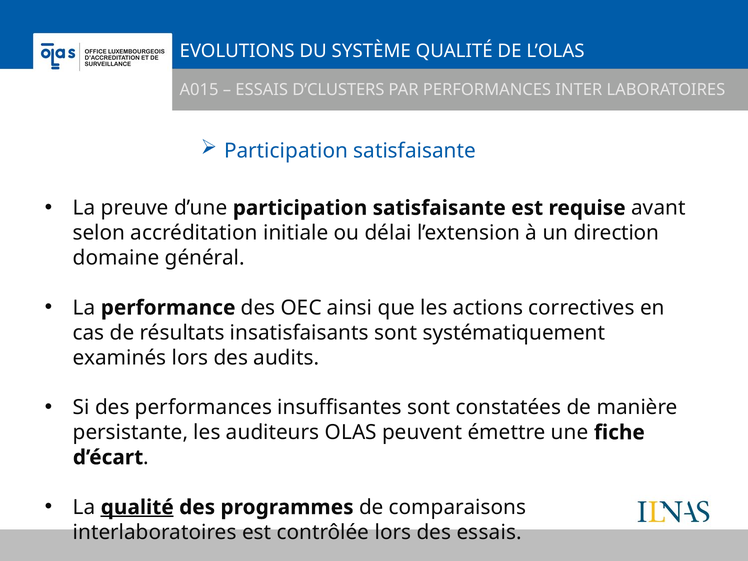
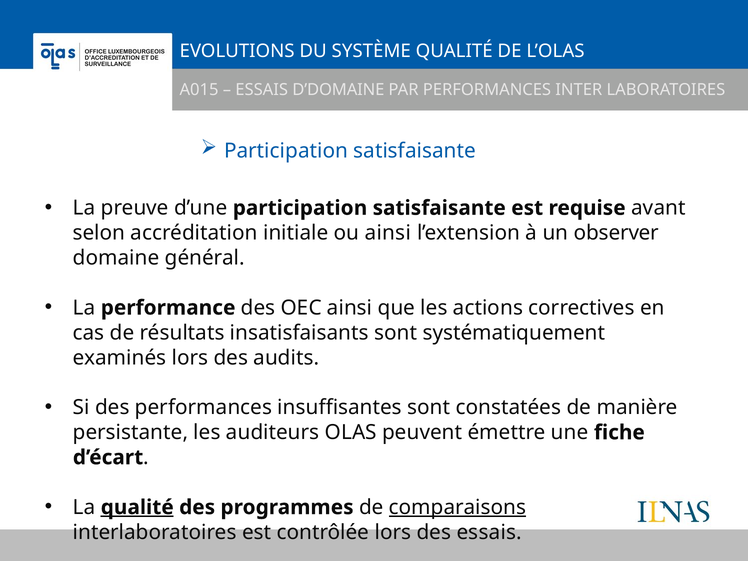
D’CLUSTERS: D’CLUSTERS -> D’DOMAINE
ou délai: délai -> ainsi
direction: direction -> observer
comparaisons underline: none -> present
